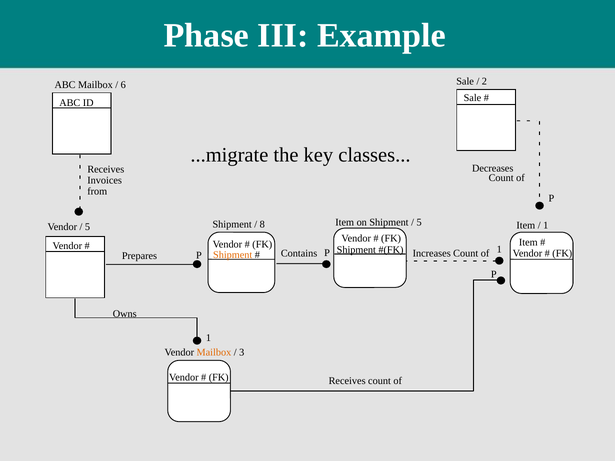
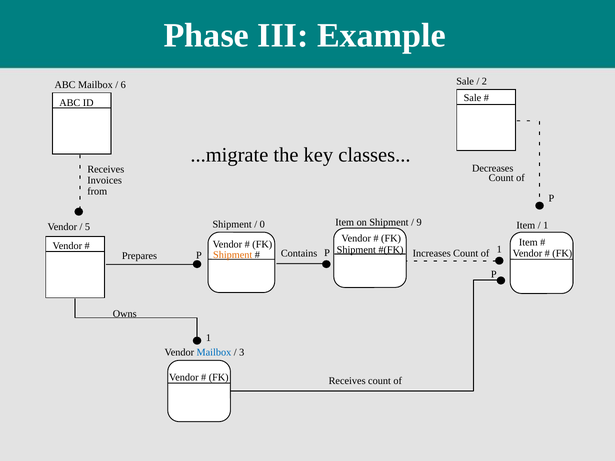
8: 8 -> 0
5 at (419, 223): 5 -> 9
Mailbox at (214, 353) colour: orange -> blue
